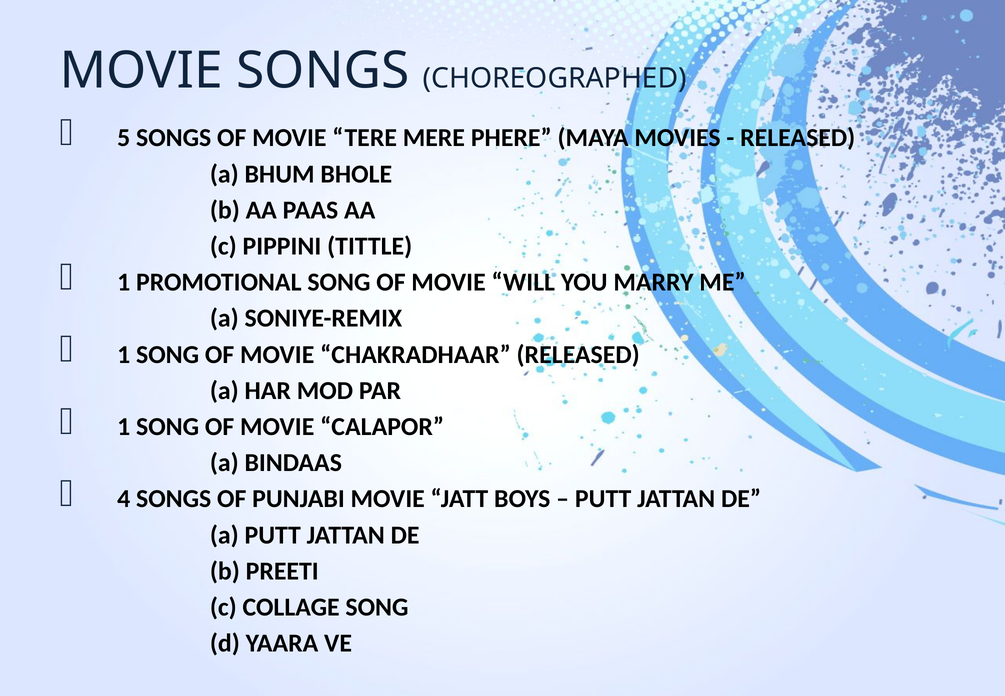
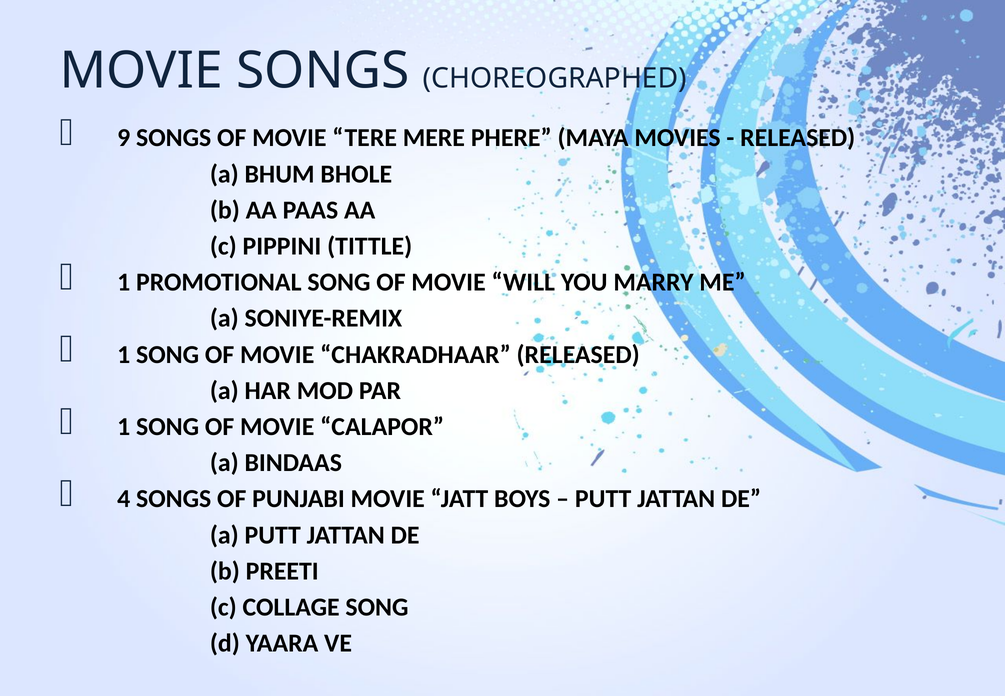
5: 5 -> 9
